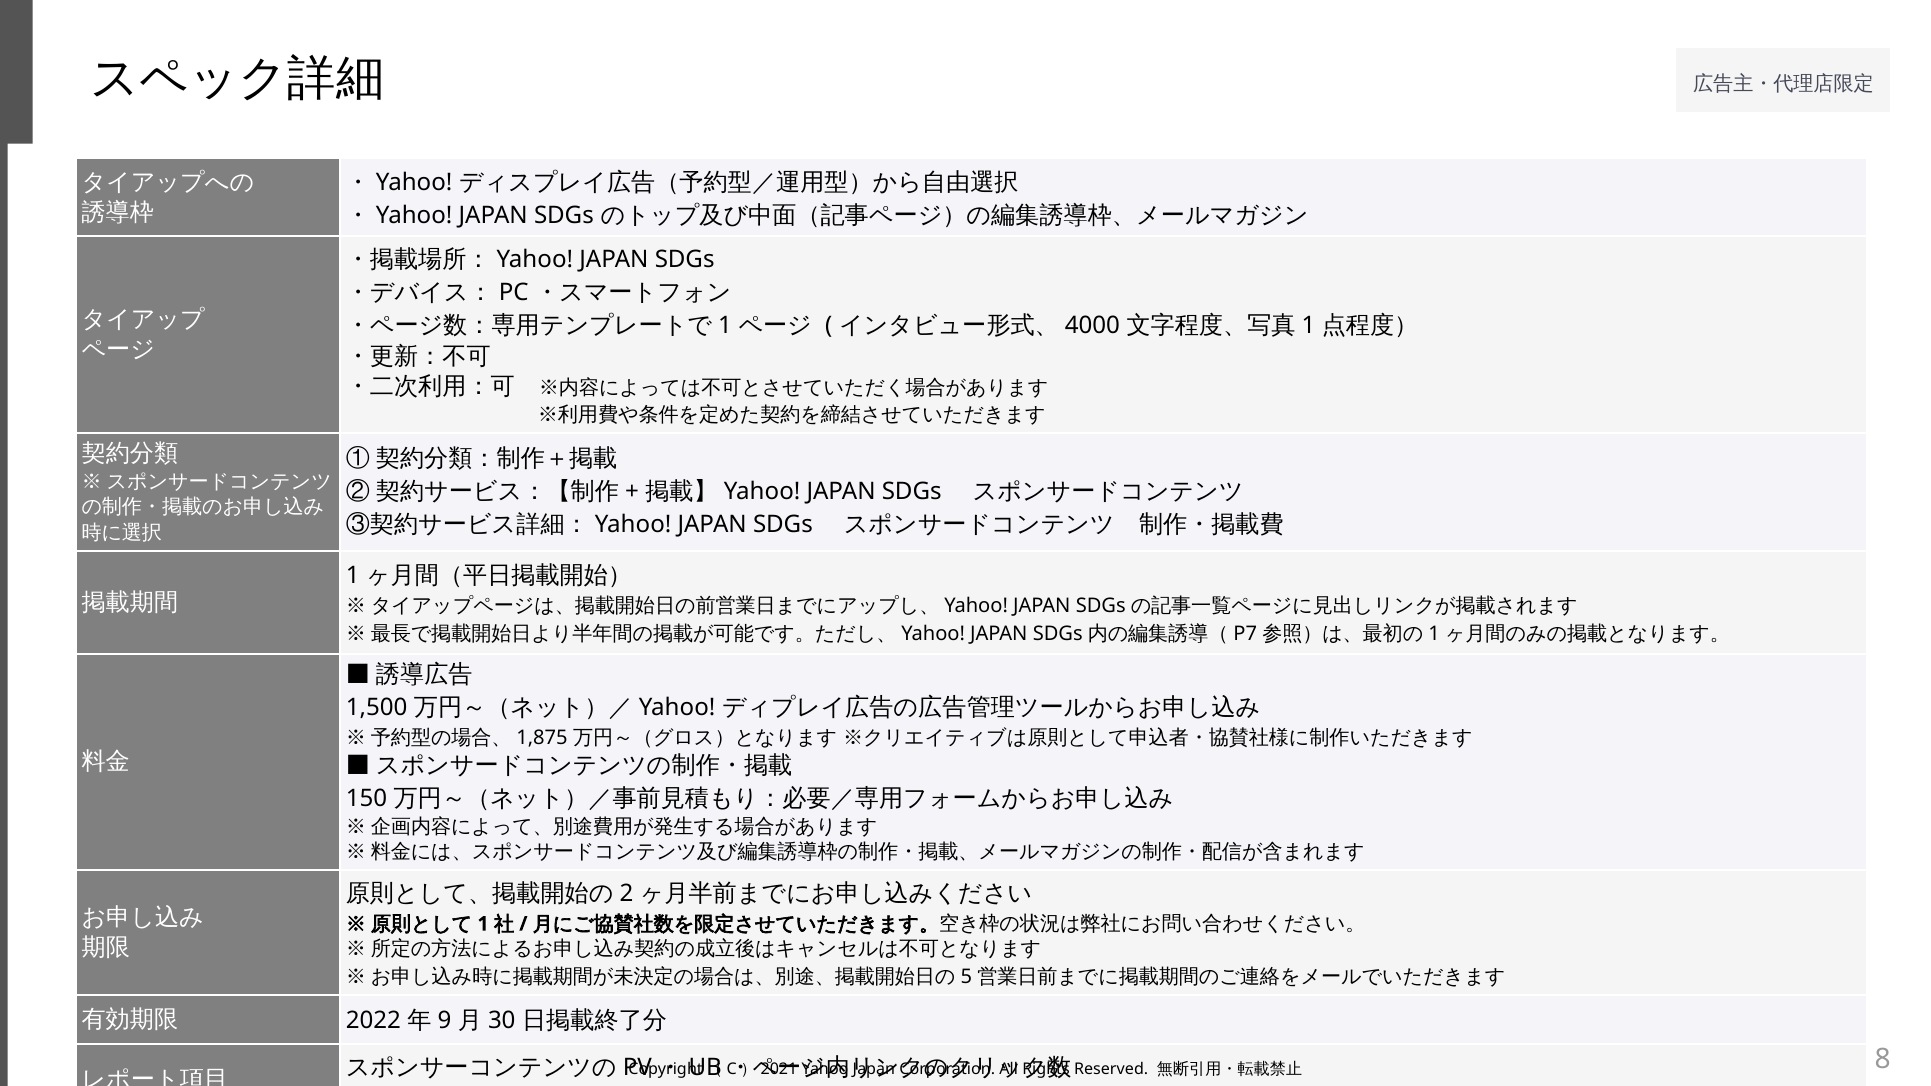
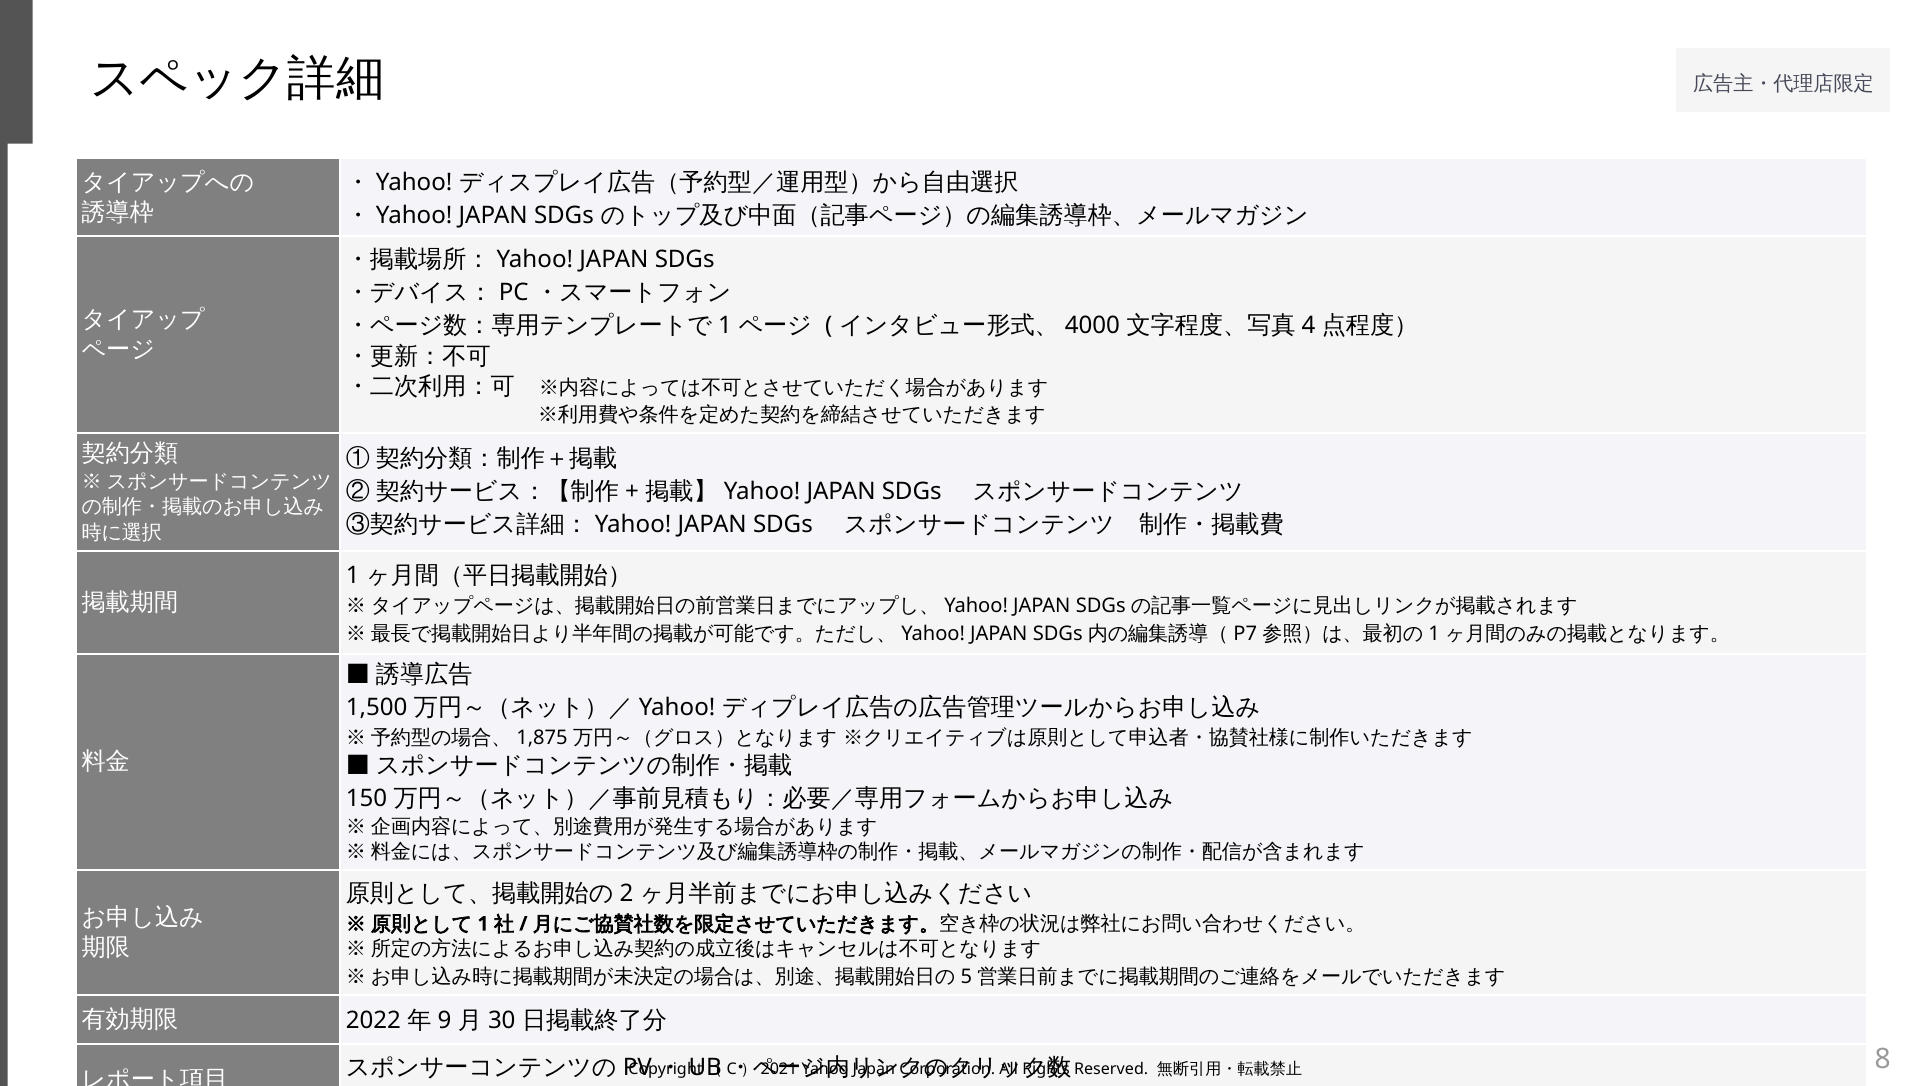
1 at (1308, 326): 1 -> 4
